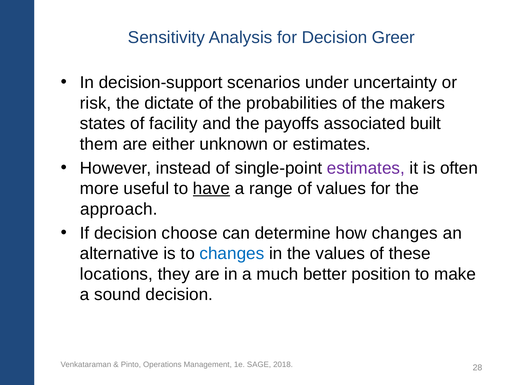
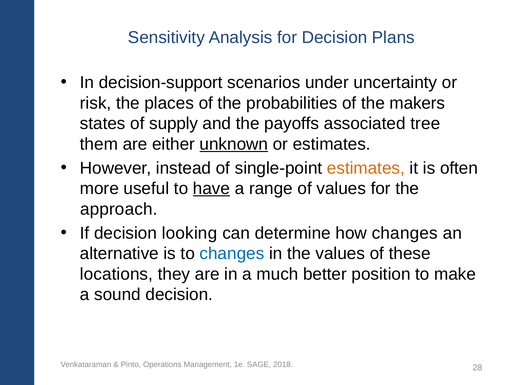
Greer: Greer -> Plans
dictate: dictate -> places
facility: facility -> supply
built: built -> tree
unknown underline: none -> present
estimates at (366, 168) colour: purple -> orange
choose: choose -> looking
